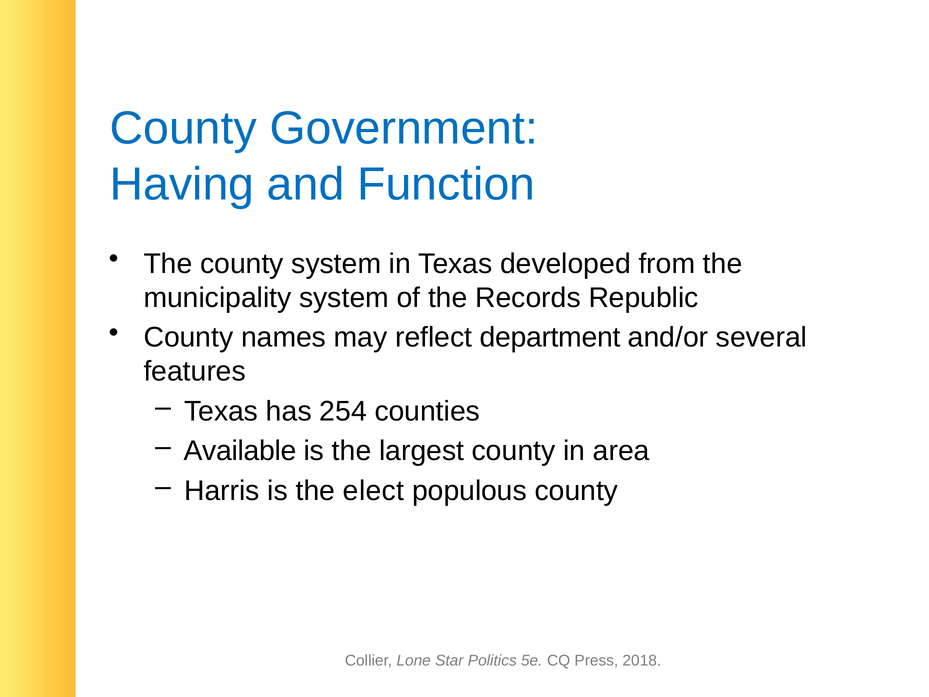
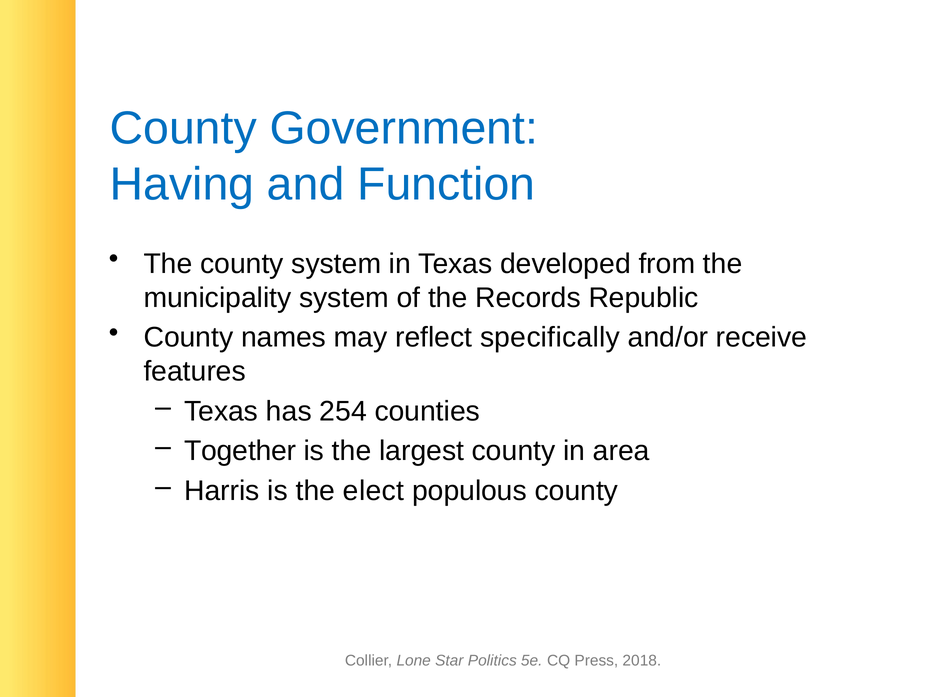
department: department -> specifically
several: several -> receive
Available: Available -> Together
